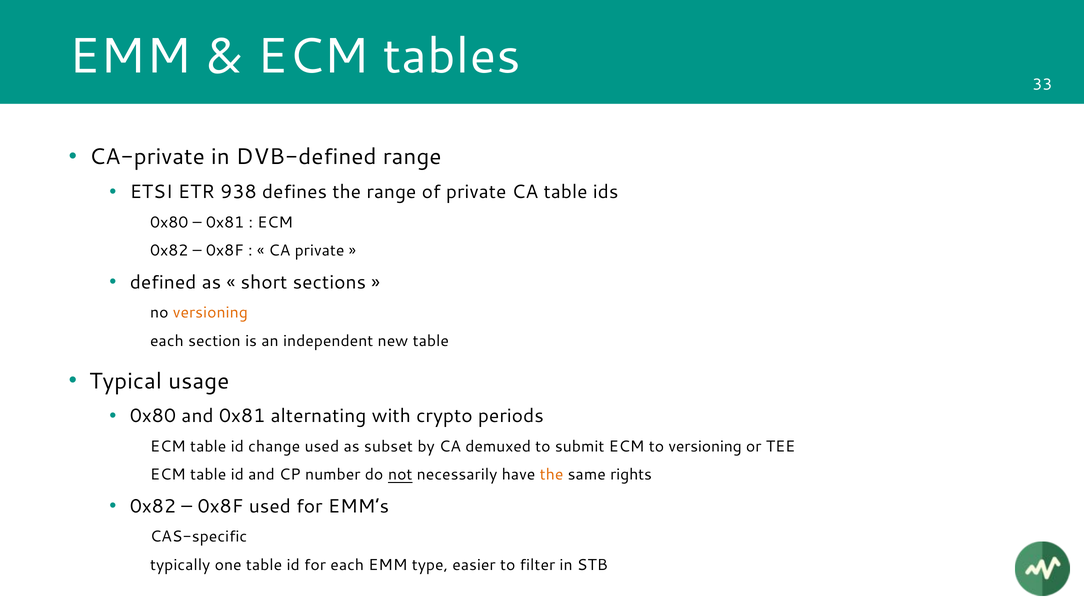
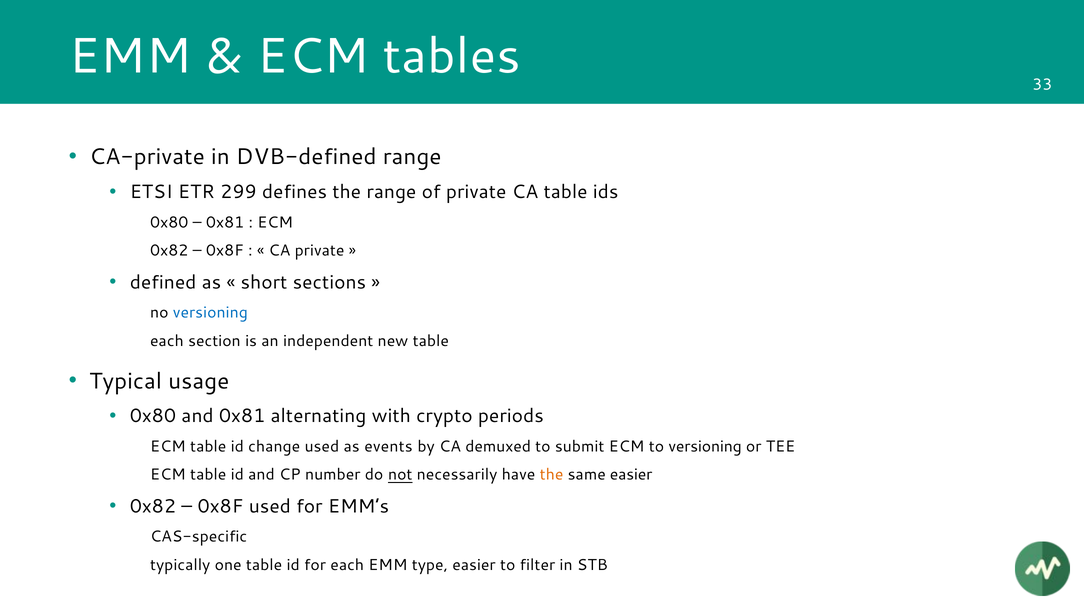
938: 938 -> 299
versioning at (210, 312) colour: orange -> blue
subset: subset -> events
same rights: rights -> easier
